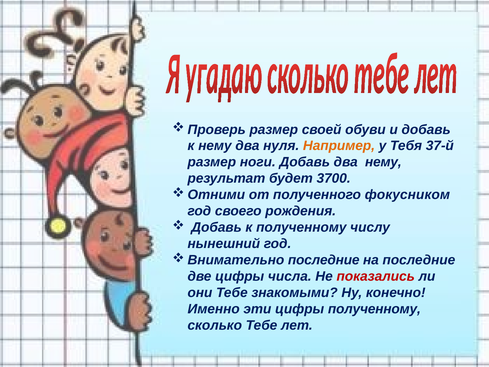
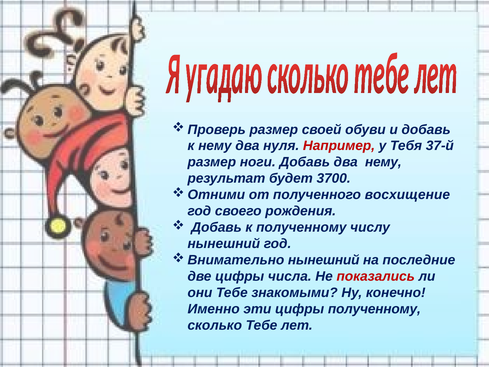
Например colour: orange -> red
фокусником: фокусником -> восхищение
последние at (324, 260): последние -> нынешний
